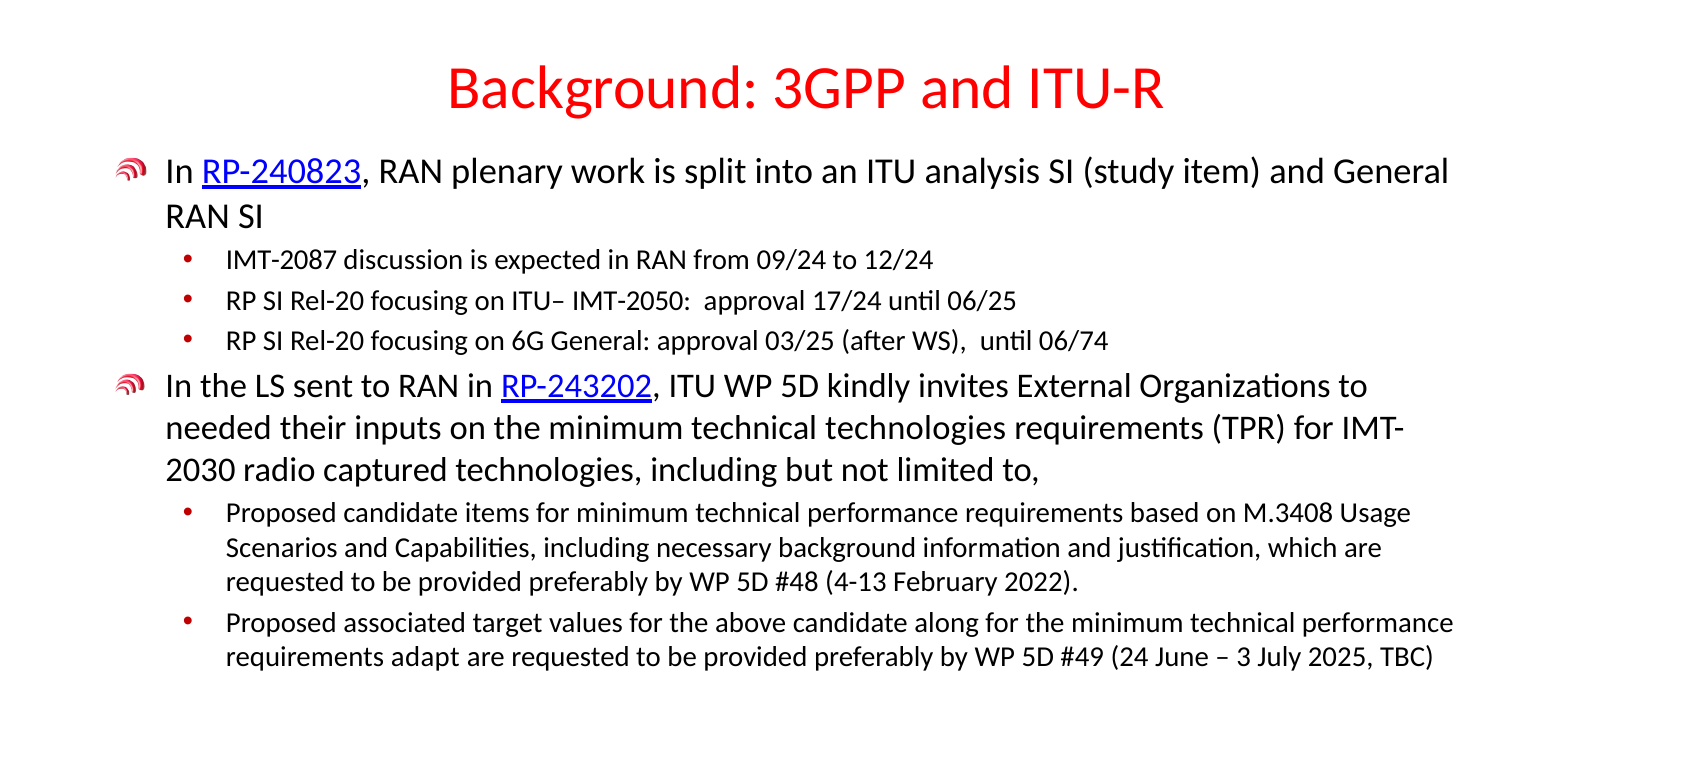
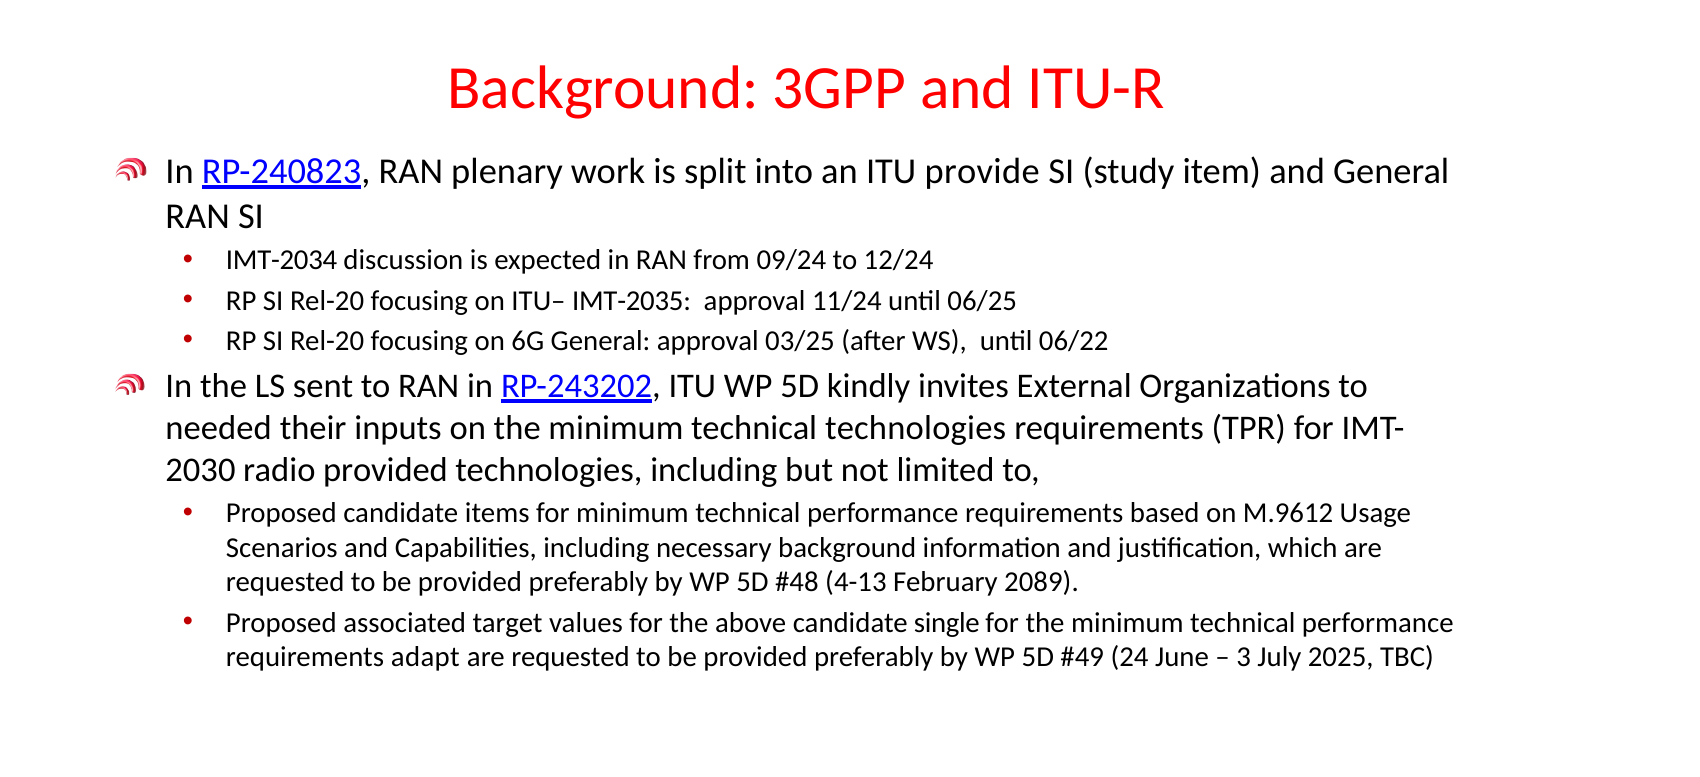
analysis: analysis -> provide
IMT-2087: IMT-2087 -> IMT-2034
IMT-2050: IMT-2050 -> IMT-2035
17/24: 17/24 -> 11/24
06/74: 06/74 -> 06/22
radio captured: captured -> provided
M.3408: M.3408 -> M.9612
2022: 2022 -> 2089
along: along -> single
